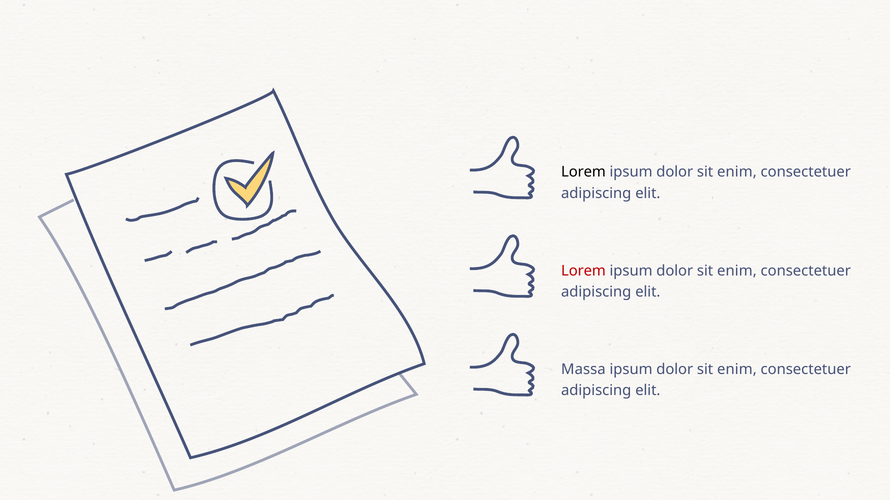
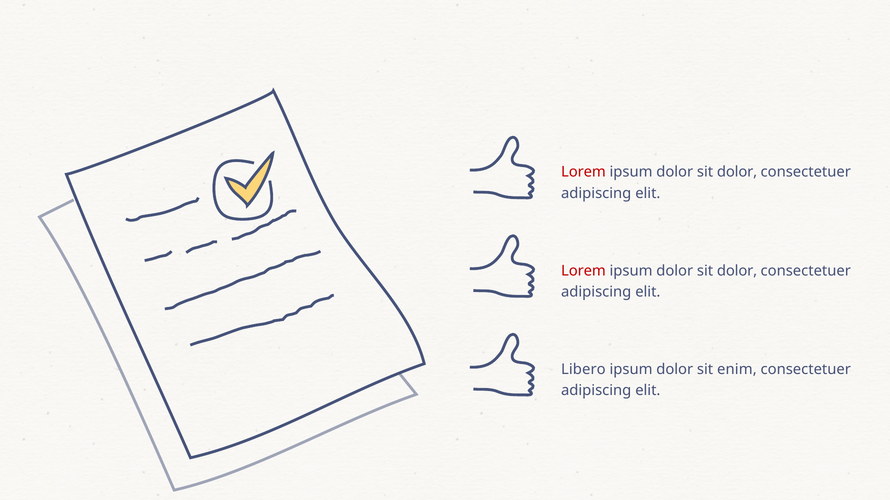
Lorem at (583, 172) colour: black -> red
enim at (737, 172): enim -> dolor
enim at (737, 271): enim -> dolor
Massa: Massa -> Libero
